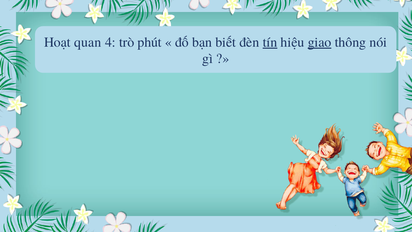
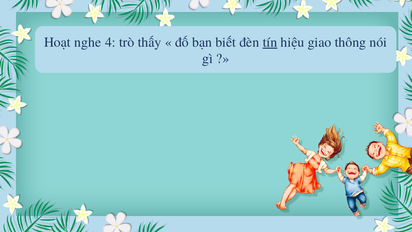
quan: quan -> nghe
phút: phút -> thấy
giao underline: present -> none
